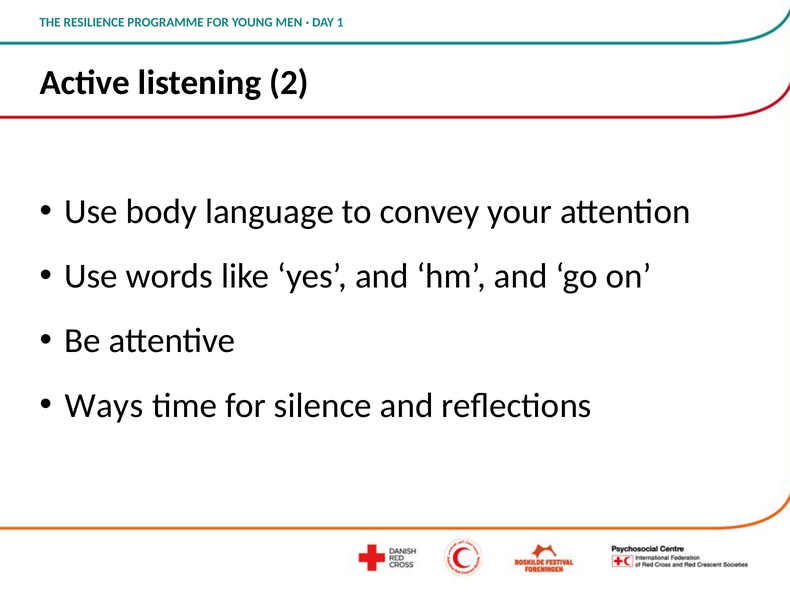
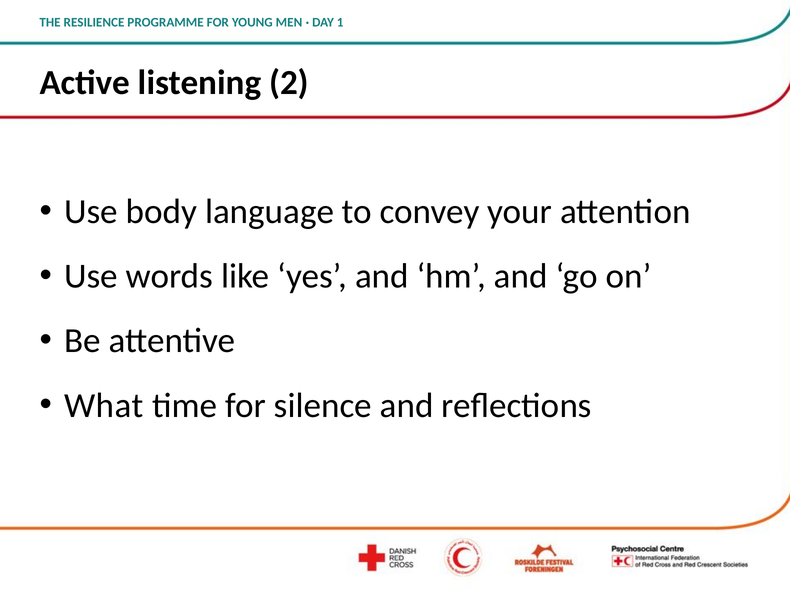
Ways: Ways -> What
